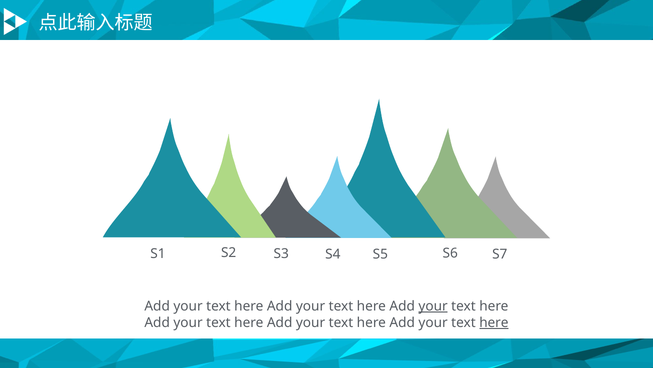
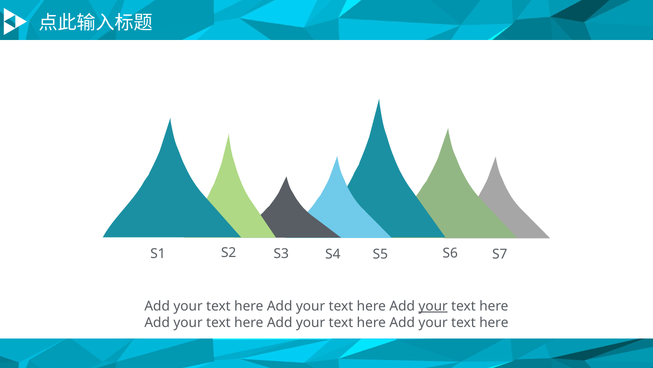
here at (494, 322) underline: present -> none
